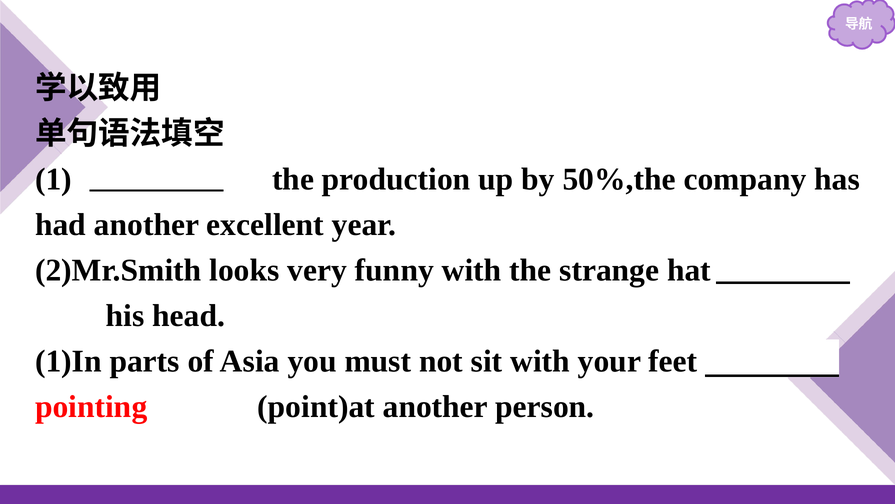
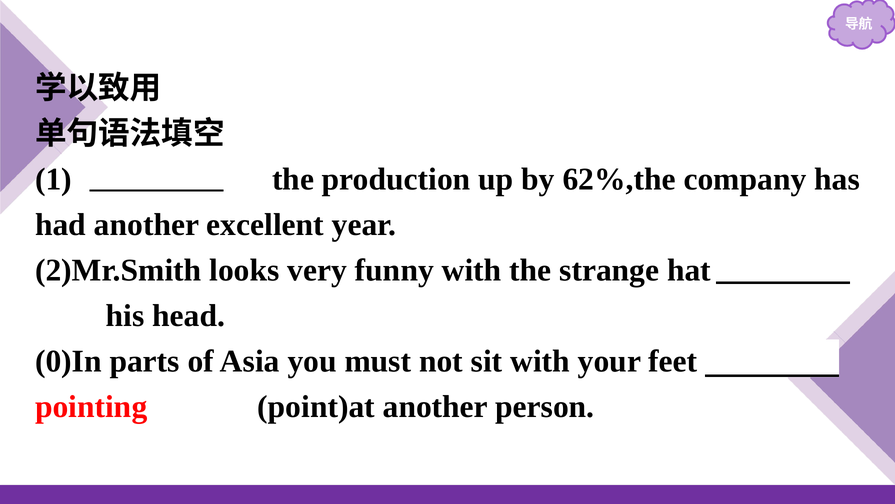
50%,the: 50%,the -> 62%,the
1)In: 1)In -> 0)In
